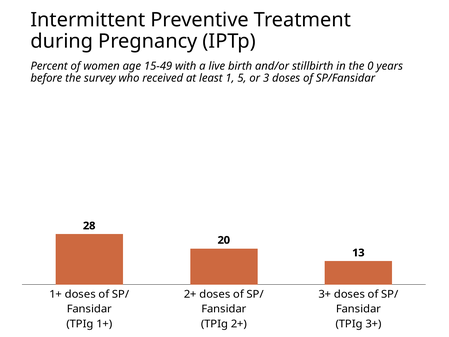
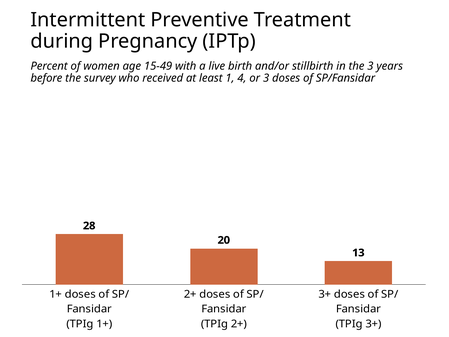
the 0: 0 -> 3
5: 5 -> 4
